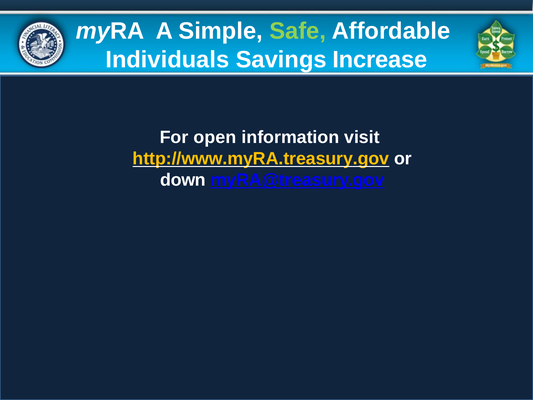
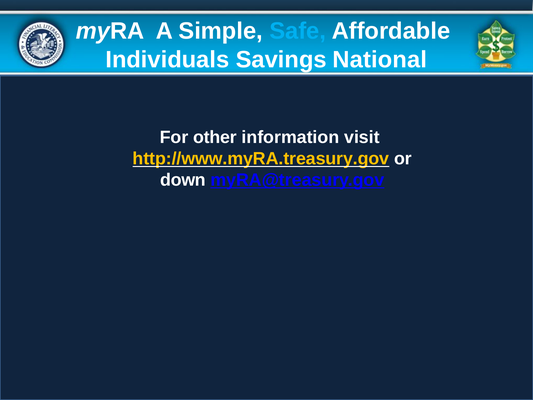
Safe colour: light green -> light blue
Increase: Increase -> National
open: open -> other
